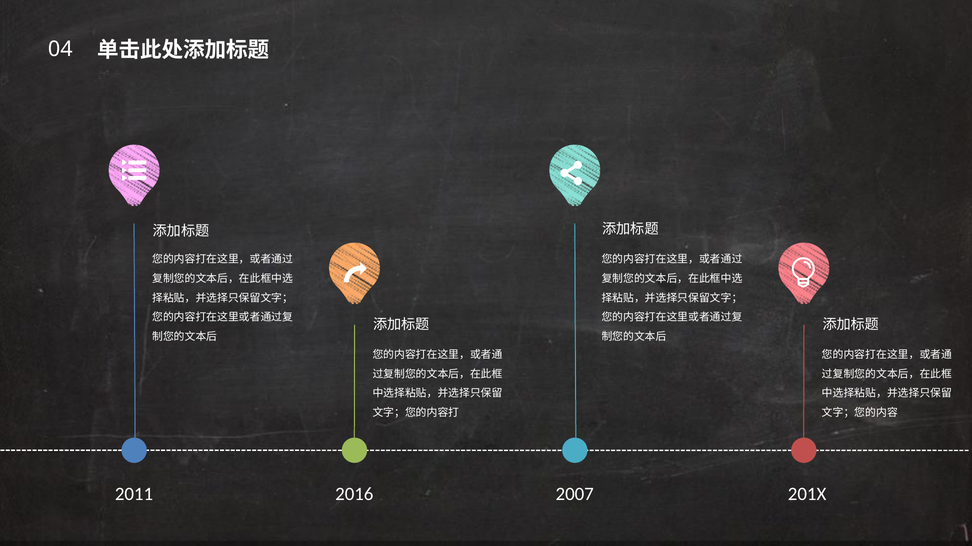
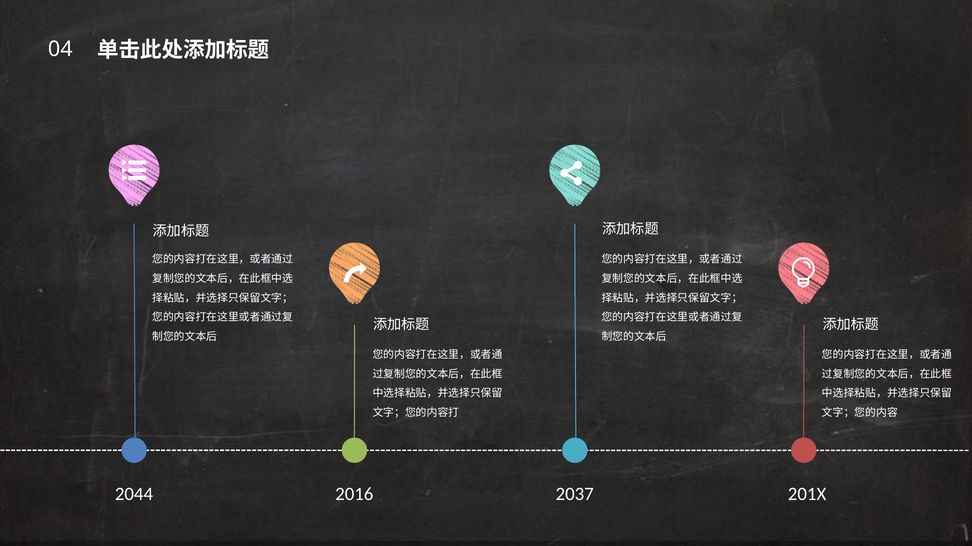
2011: 2011 -> 2044
2007: 2007 -> 2037
